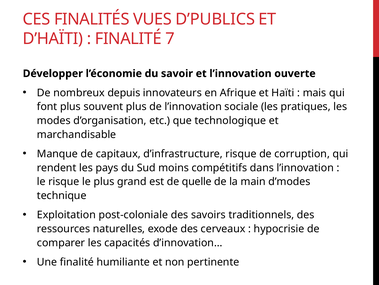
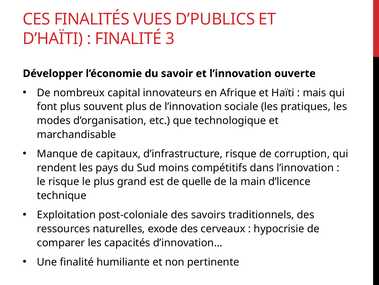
7: 7 -> 3
depuis: depuis -> capital
d’modes: d’modes -> d’licence
